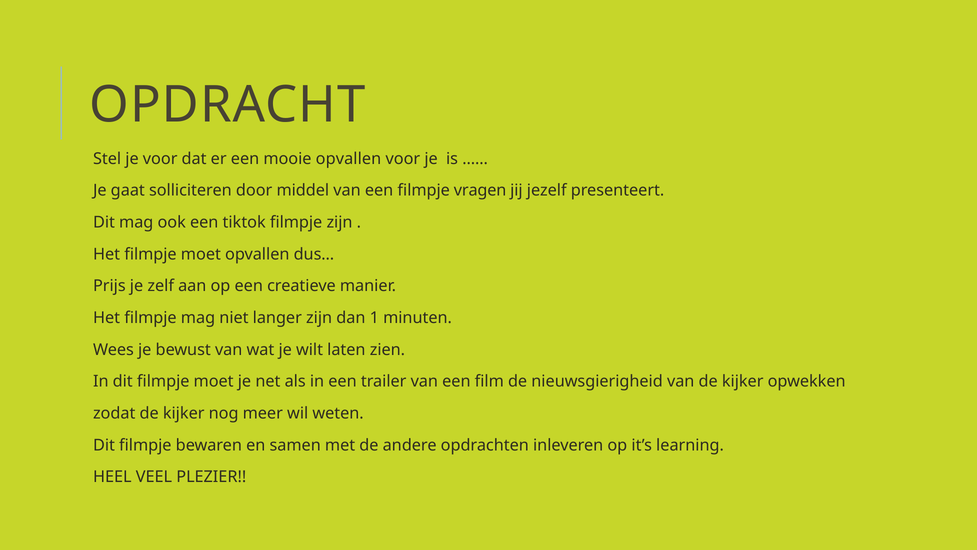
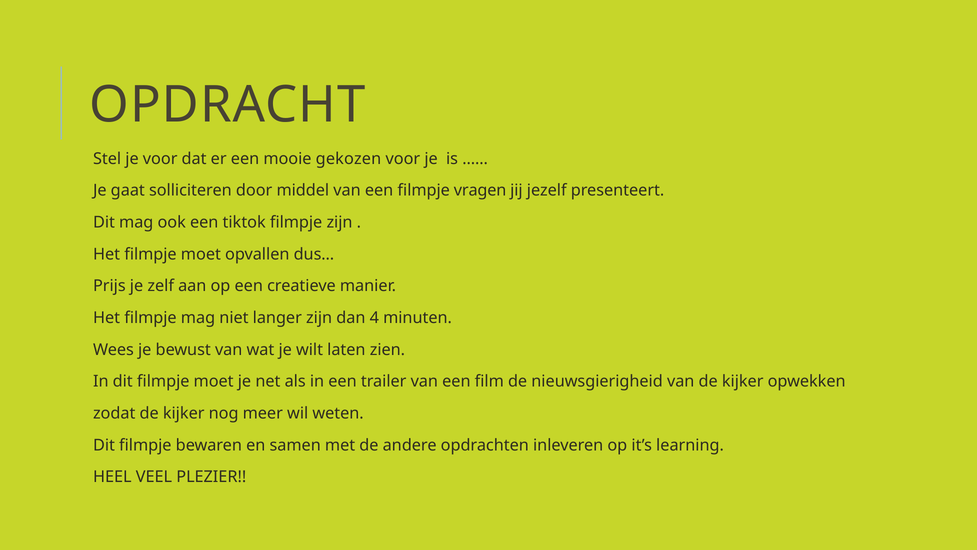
mooie opvallen: opvallen -> gekozen
1: 1 -> 4
